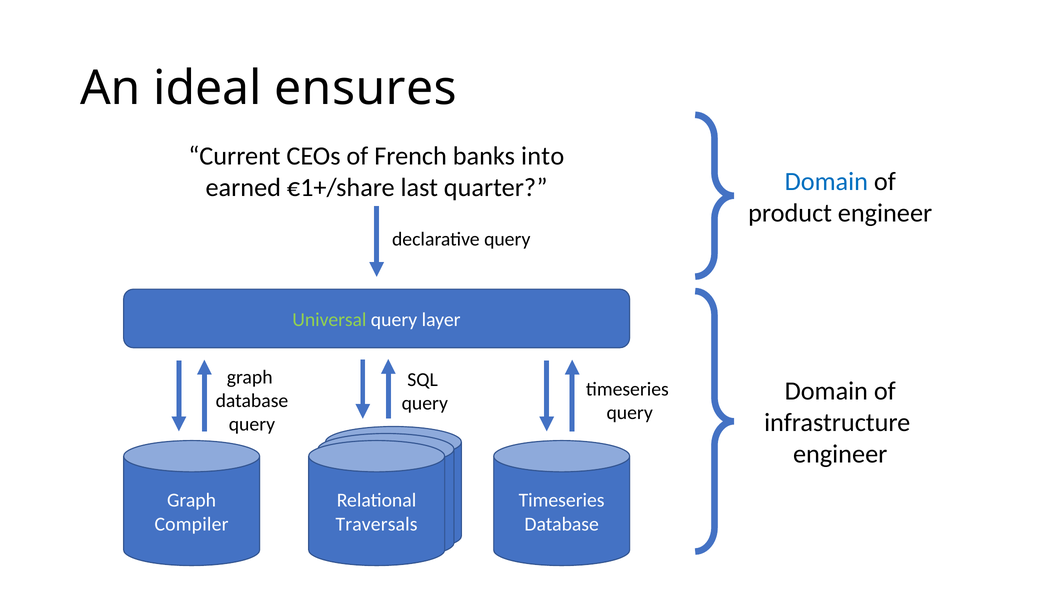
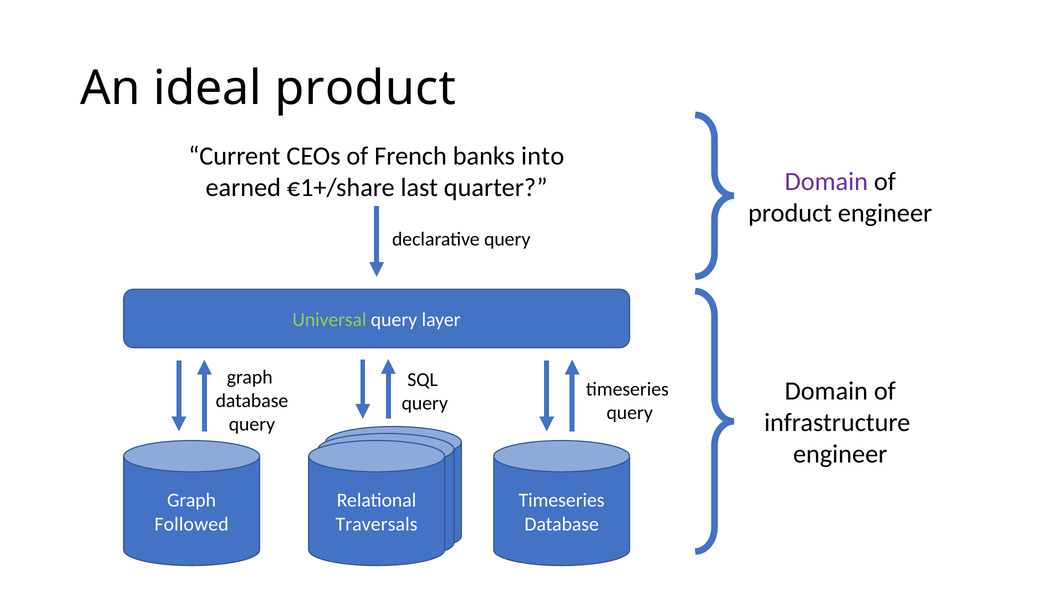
ideal ensures: ensures -> product
Domain at (826, 181) colour: blue -> purple
Compiler: Compiler -> Followed
